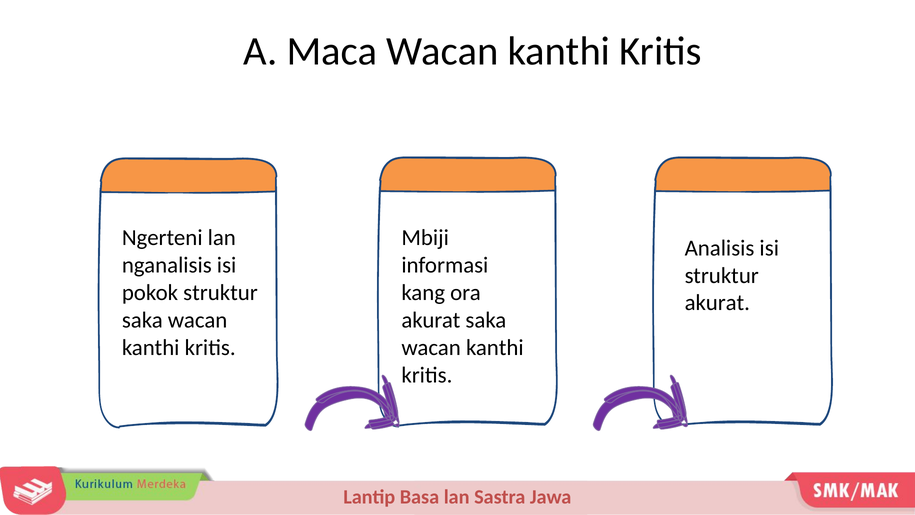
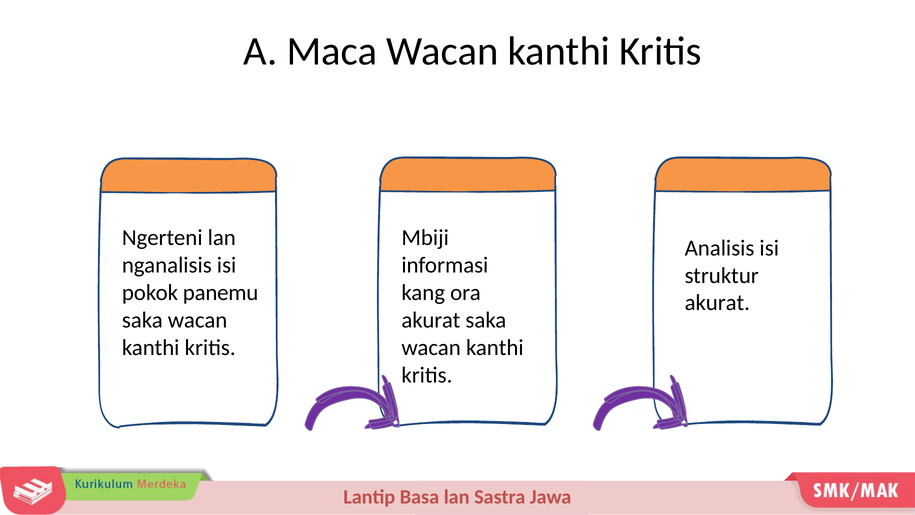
pokok struktur: struktur -> panemu
